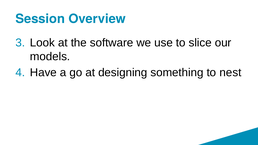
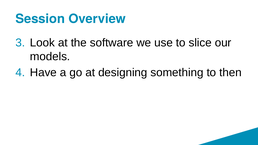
nest: nest -> then
